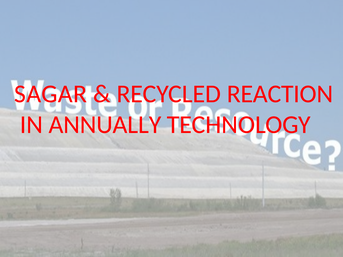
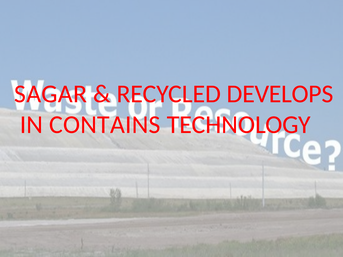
REACTION: REACTION -> DEVELOPS
ANNUALLY: ANNUALLY -> CONTAINS
